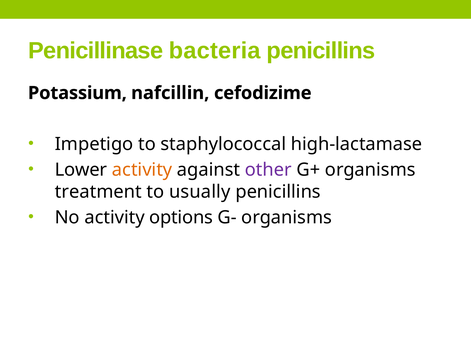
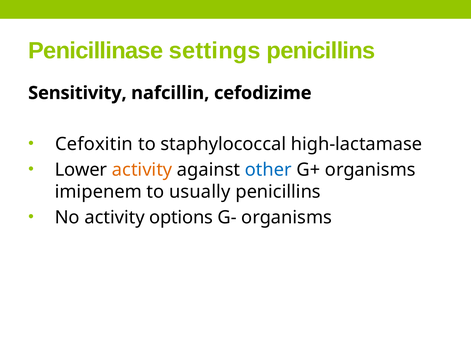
bacteria: bacteria -> settings
Potassium: Potassium -> Sensitivity
Impetigo: Impetigo -> Cefoxitin
other colour: purple -> blue
treatment: treatment -> imipenem
